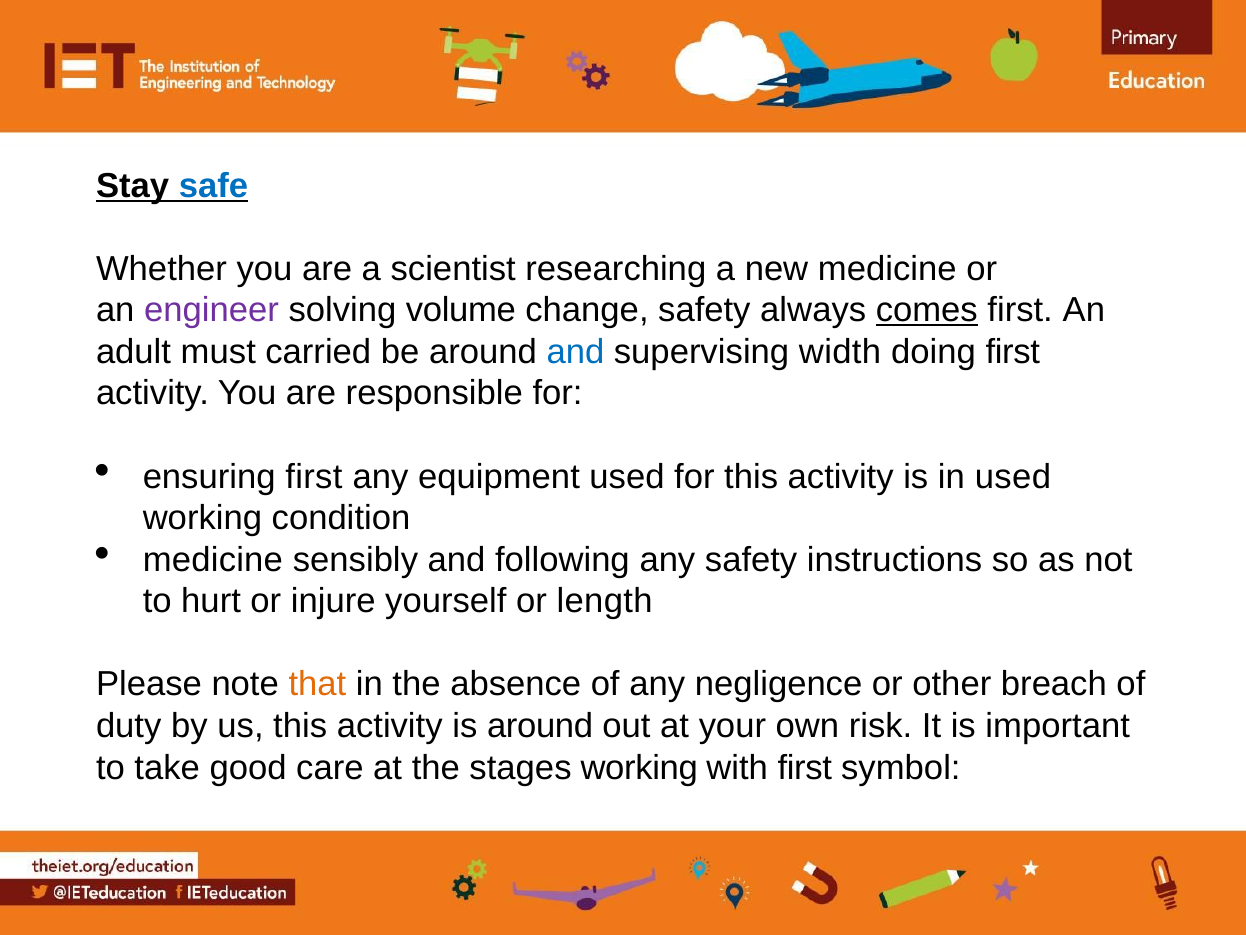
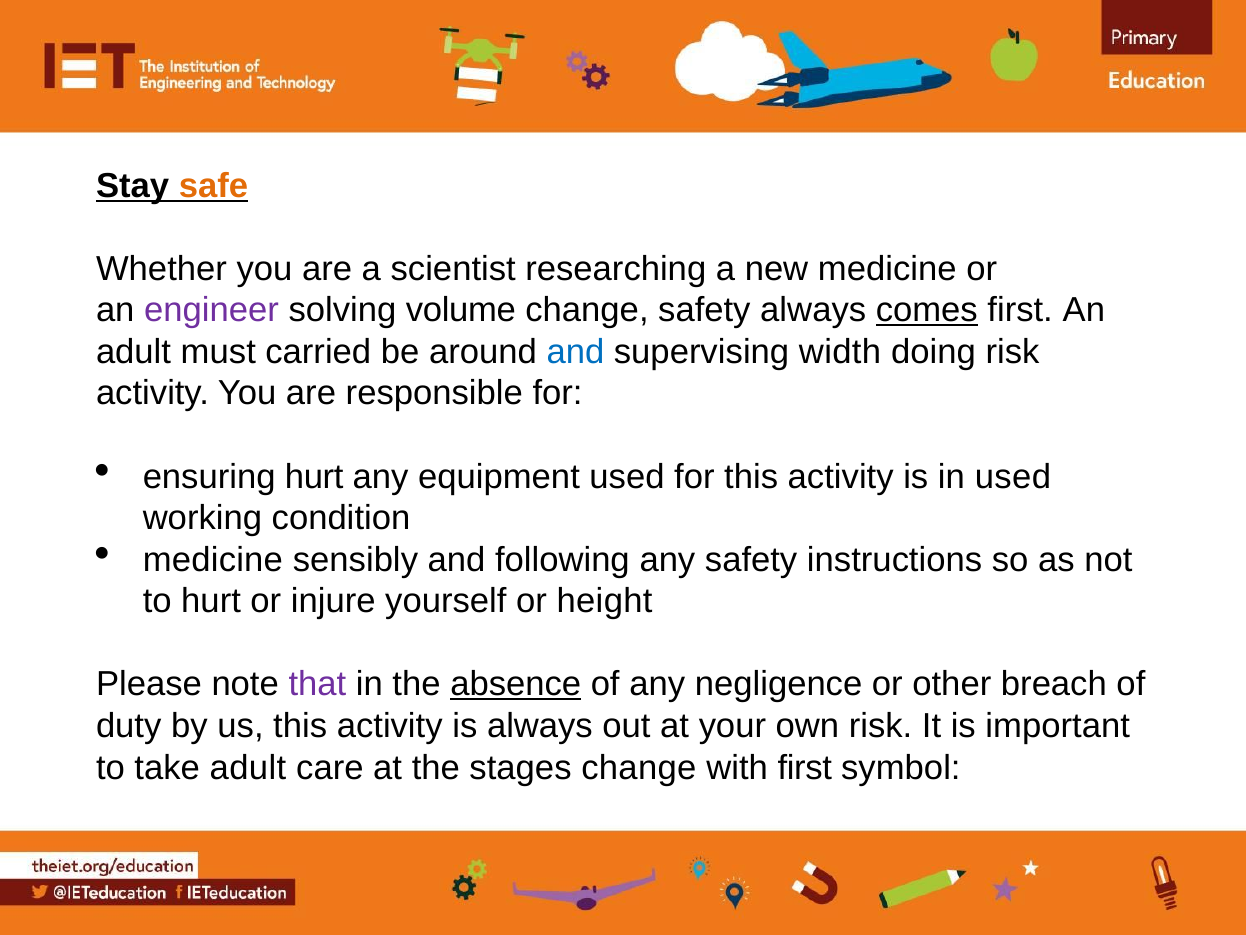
safe colour: blue -> orange
doing first: first -> risk
ensuring first: first -> hurt
length: length -> height
that colour: orange -> purple
absence underline: none -> present
is around: around -> always
take good: good -> adult
stages working: working -> change
